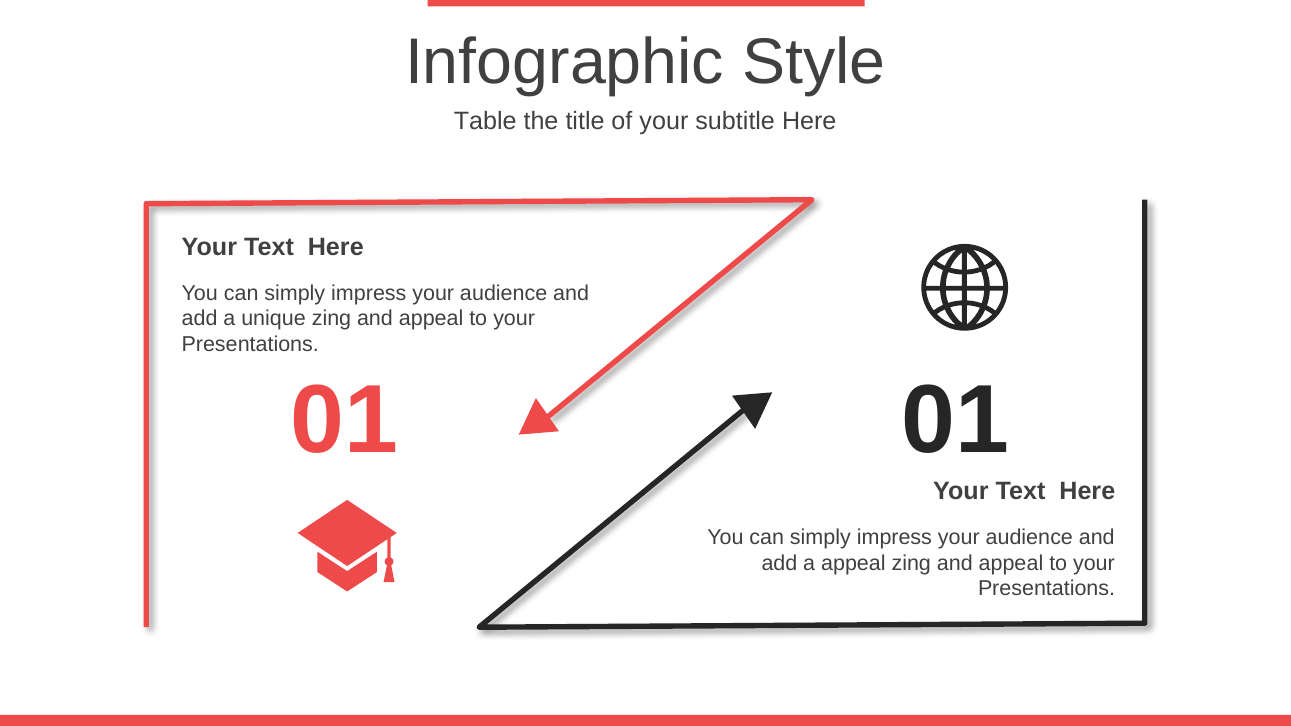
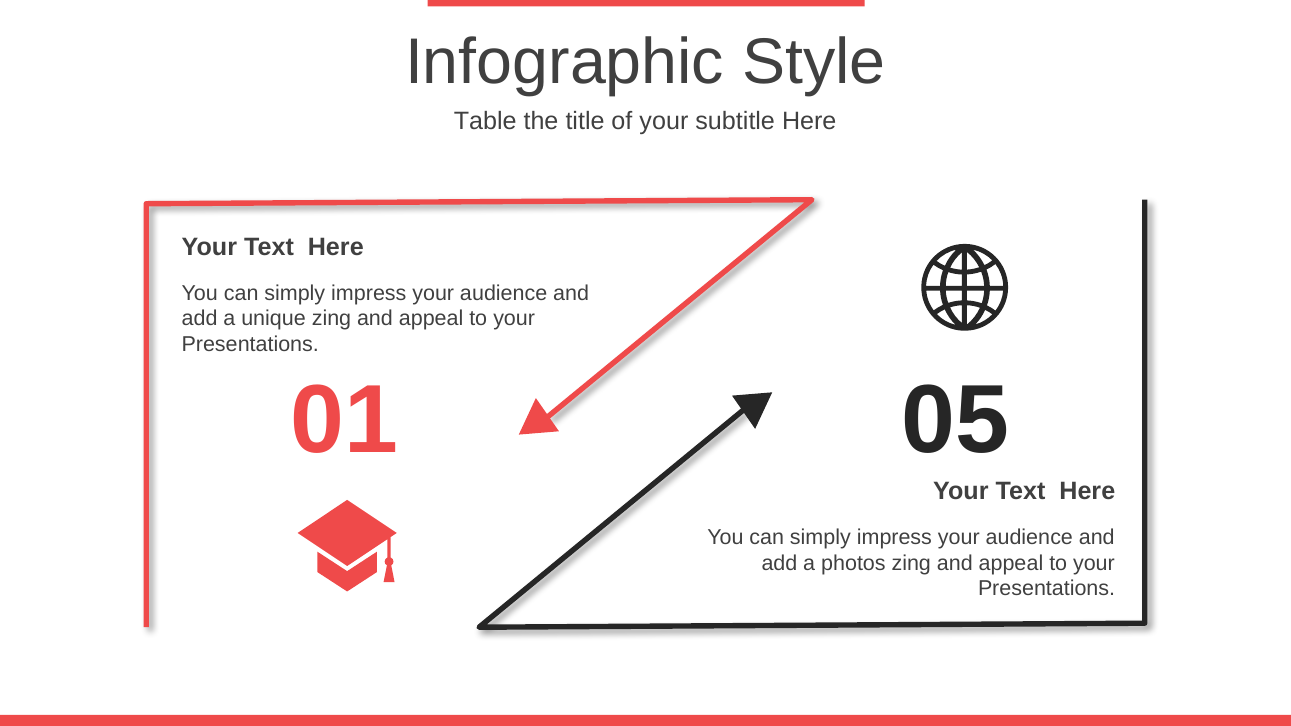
01 01: 01 -> 05
a appeal: appeal -> photos
